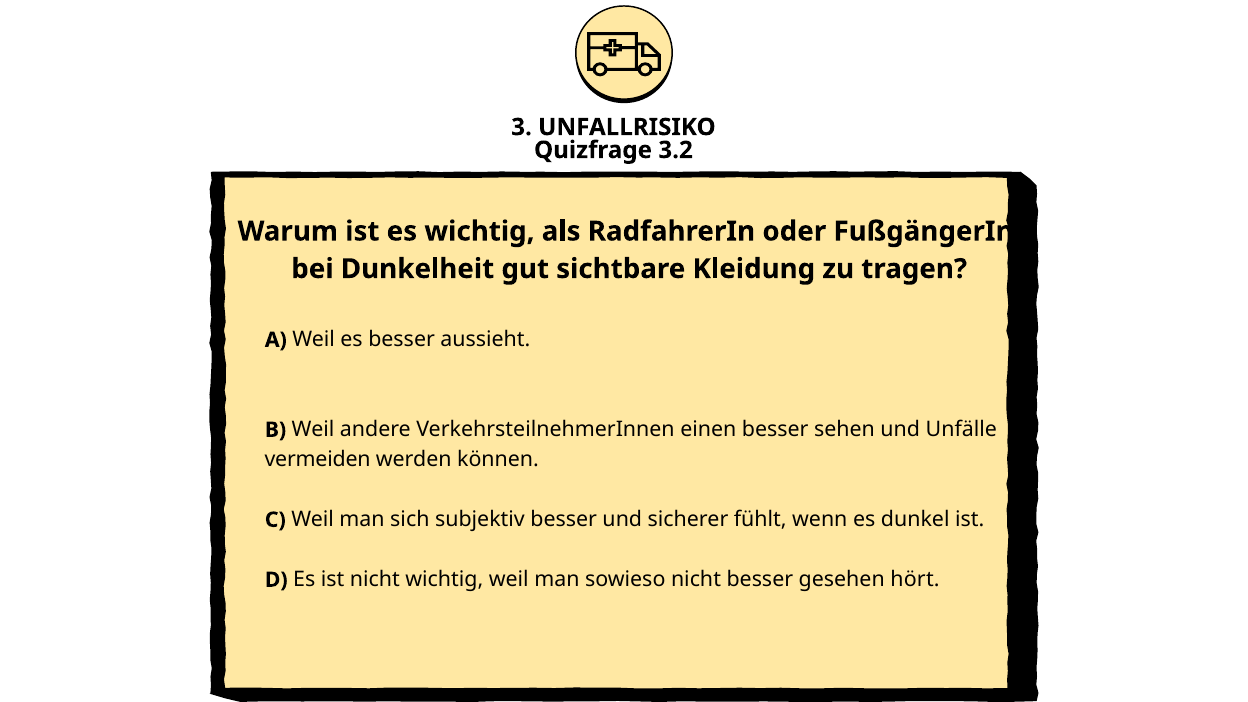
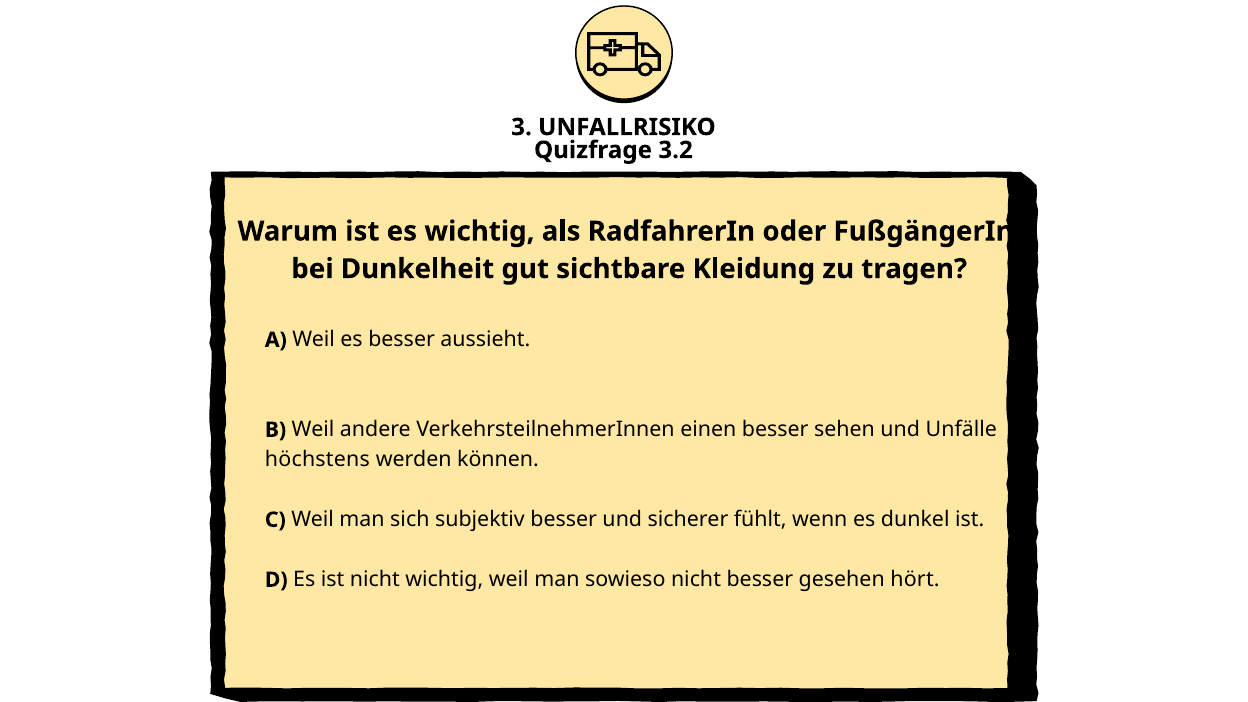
vermeiden: vermeiden -> höchstens
